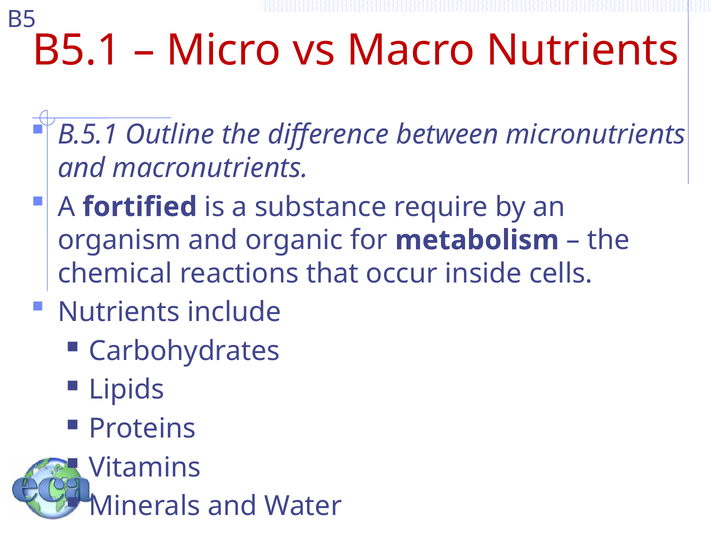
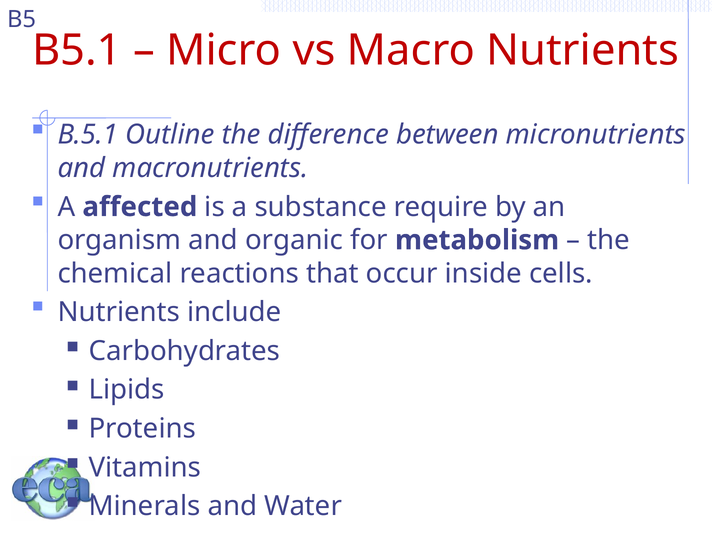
fortified: fortified -> affected
